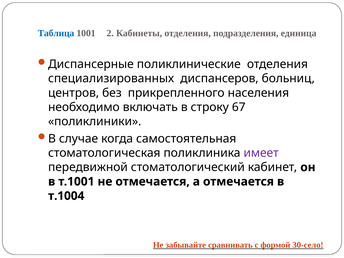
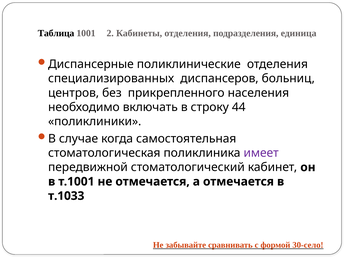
Таблица colour: blue -> black
67: 67 -> 44
т.1004: т.1004 -> т.1033
